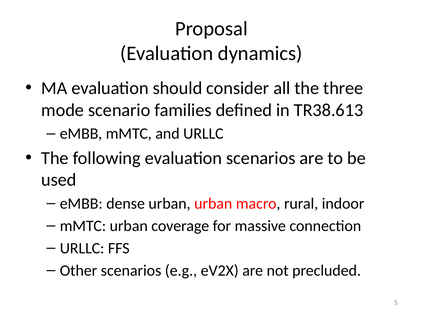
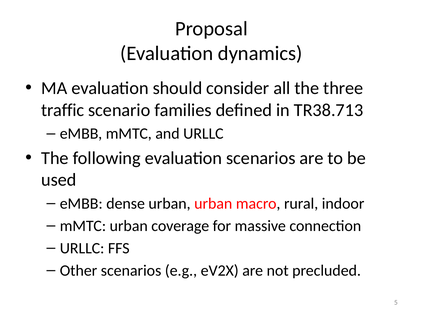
mode: mode -> traffic
TR38.613: TR38.613 -> TR38.713
